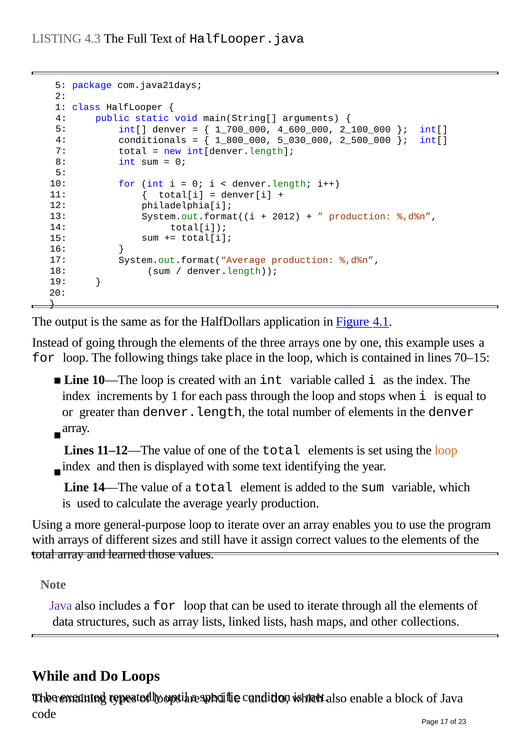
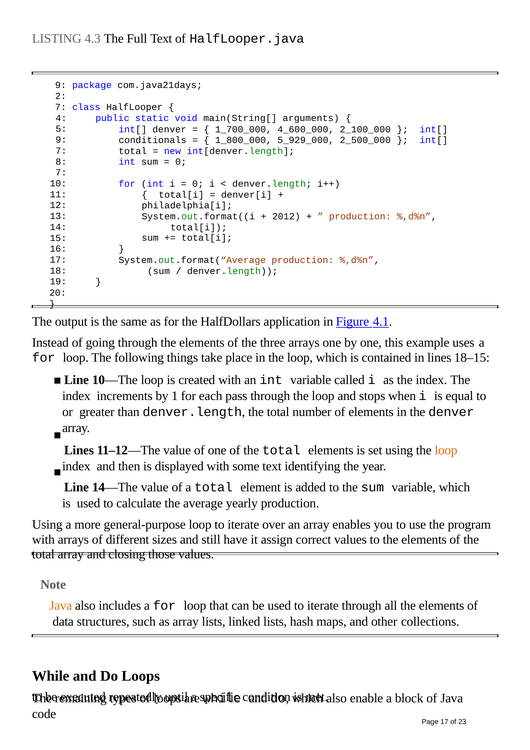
5 at (61, 85): 5 -> 9
1 at (61, 107): 1 -> 7
4 at (61, 140): 4 -> 9
5_030_000: 5_030_000 -> 5_929_000
5 at (61, 173): 5 -> 7
70–15: 70–15 -> 18–15
learned: learned -> closing
Java at (61, 606) colour: purple -> orange
